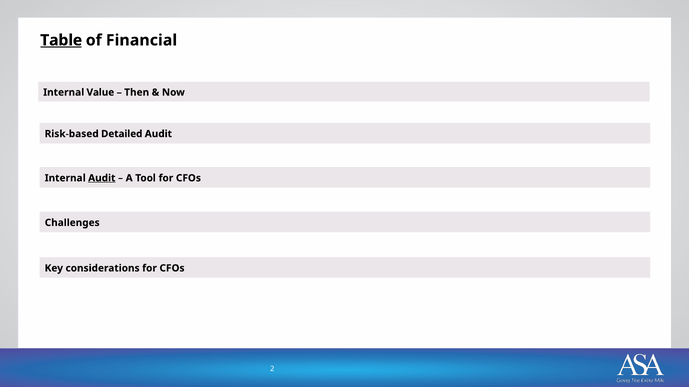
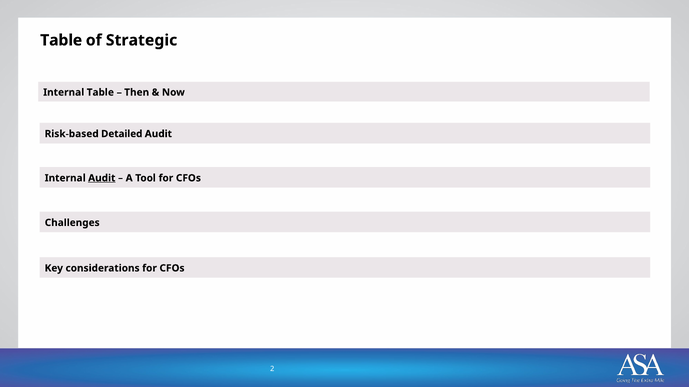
Table at (61, 40) underline: present -> none
Financial: Financial -> Strategic
Internal Value: Value -> Table
